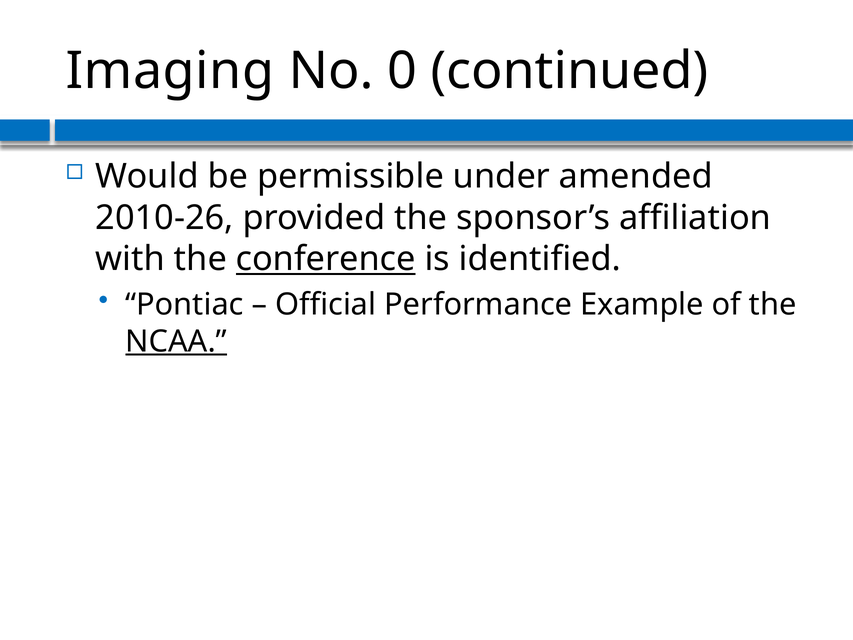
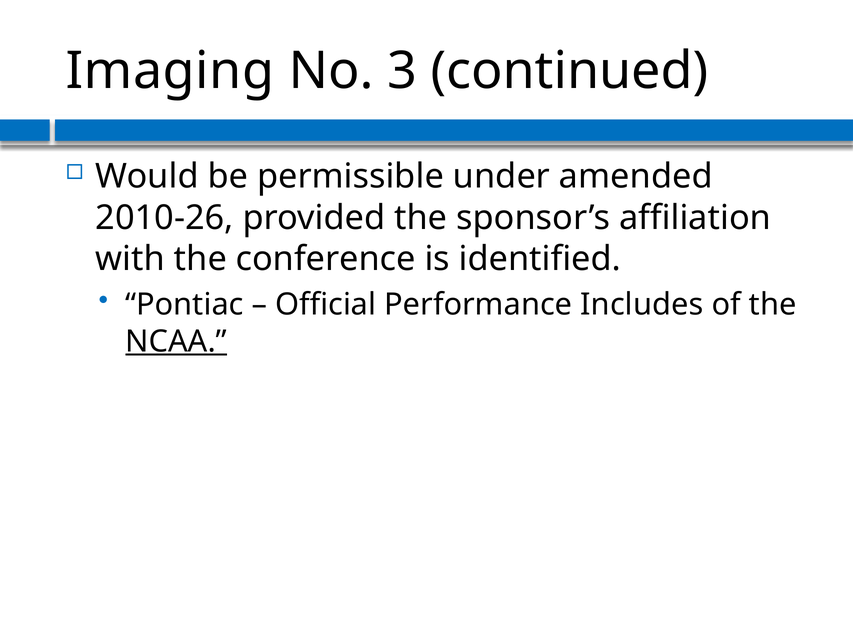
0: 0 -> 3
conference underline: present -> none
Example: Example -> Includes
